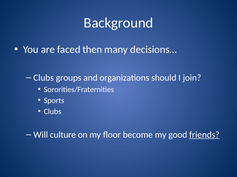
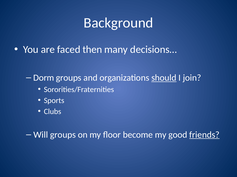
Clubs at (44, 78): Clubs -> Dorm
should underline: none -> present
Will culture: culture -> groups
